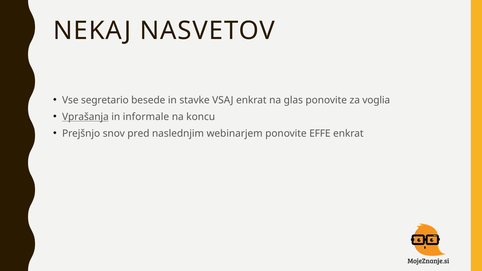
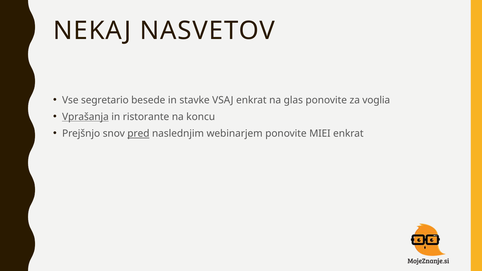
informale: informale -> ristorante
pred underline: none -> present
EFFE: EFFE -> MIEI
